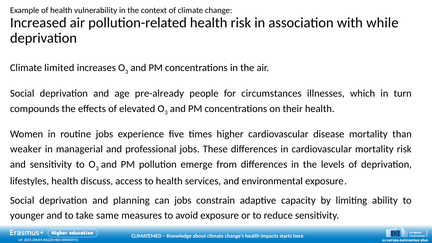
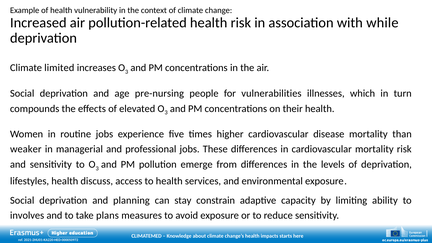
pre-already: pre-already -> pre-nursing
circumstances: circumstances -> vulnerabilities
can jobs: jobs -> stay
younger: younger -> involves
same: same -> plans
